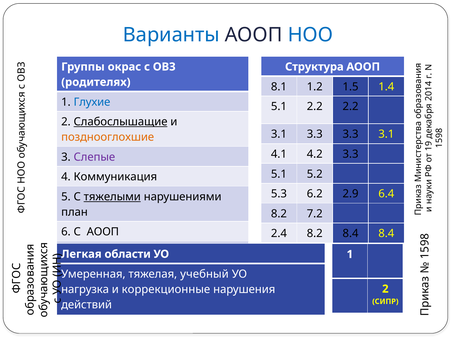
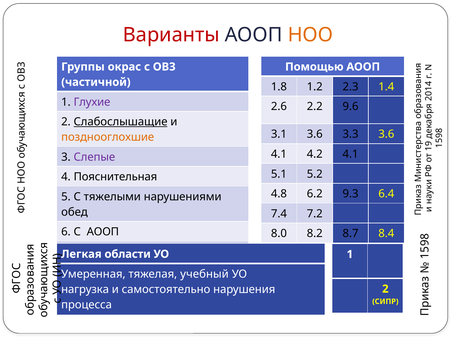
Варианты colour: blue -> red
НОО colour: blue -> orange
Структура: Структура -> Помощью
родителях: родителях -> частичной
8.1: 8.1 -> 1.8
1.5: 1.5 -> 2.3
Глухие colour: blue -> purple
5.1 at (279, 107): 5.1 -> 2.6
2.2 2.2: 2.2 -> 9.6
3.1 3.3: 3.3 -> 3.6
3.3 3.1: 3.1 -> 3.6
4.2 3.3: 3.3 -> 4.1
Коммуникация: Коммуникация -> Пояснительная
5.3: 5.3 -> 4.8
2.9: 2.9 -> 9.3
тяжелыми underline: present -> none
план: план -> обед
8.2 at (279, 214): 8.2 -> 7.4
2.4: 2.4 -> 8.0
8.2 8.4: 8.4 -> 8.7
коррекционные: коррекционные -> самостоятельно
действий: действий -> процесса
